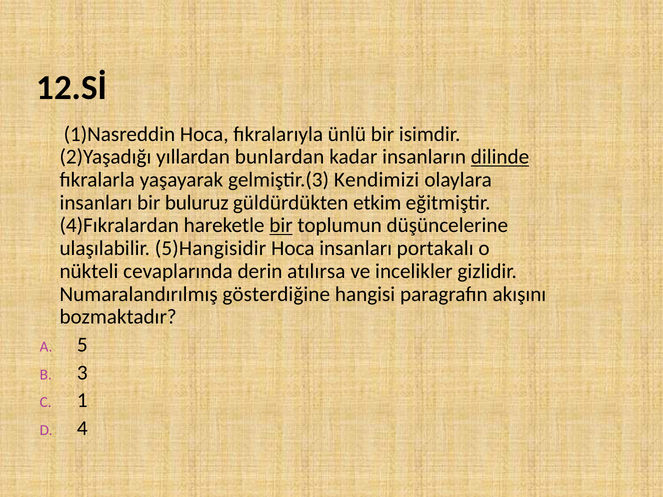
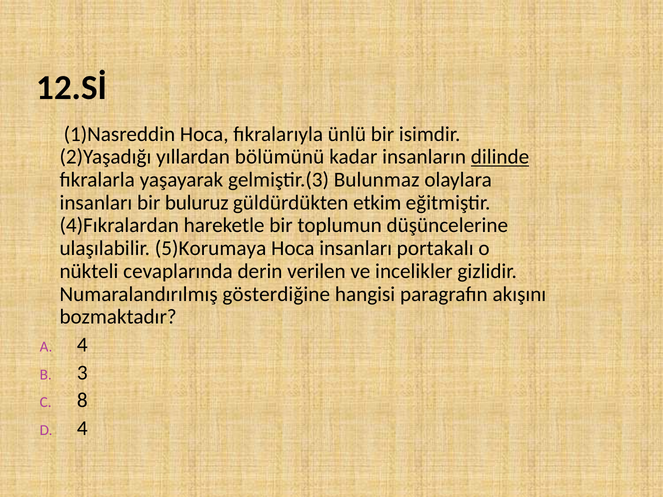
bunlardan: bunlardan -> bölümünü
Kendimizi: Kendimizi -> Bulunmaz
bir at (281, 226) underline: present -> none
5)Hangisidir: 5)Hangisidir -> 5)Korumaya
atılırsa: atılırsa -> verilen
5 at (82, 345): 5 -> 4
1: 1 -> 8
